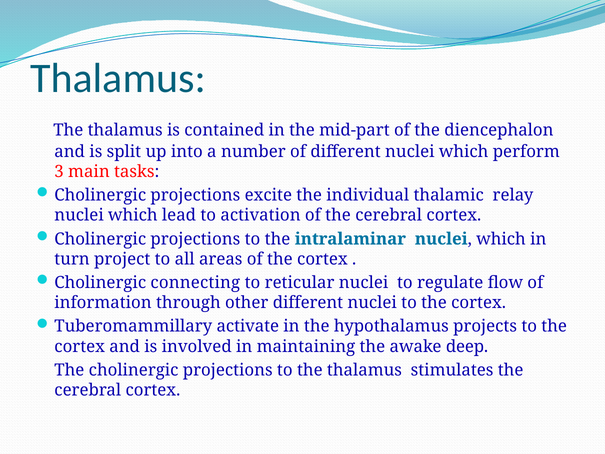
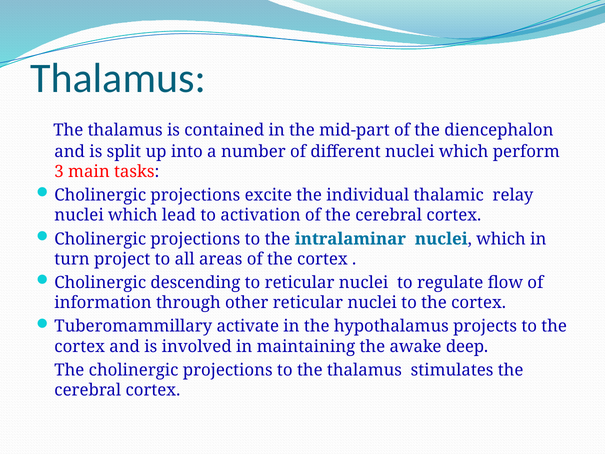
connecting: connecting -> descending
other different: different -> reticular
